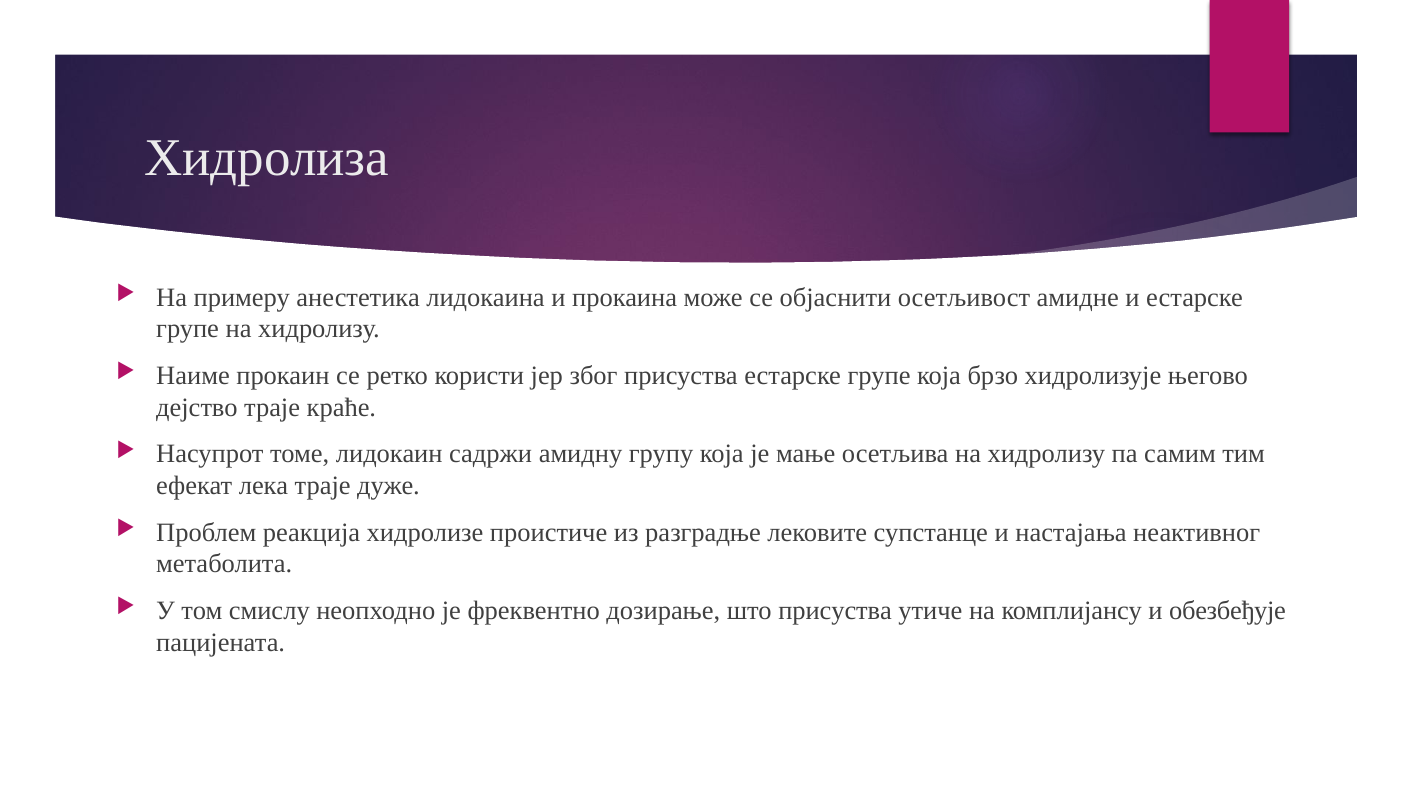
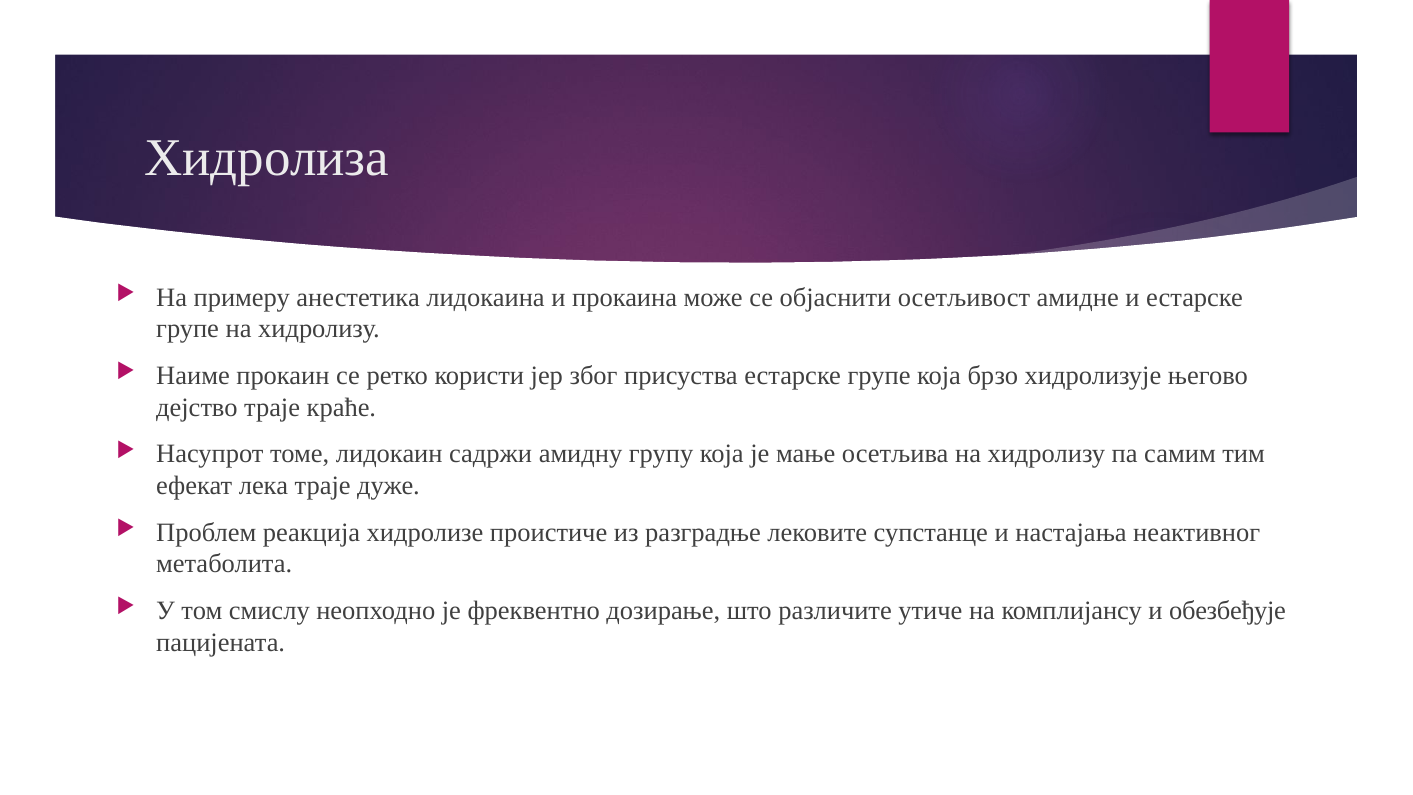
што присуства: присуства -> различите
